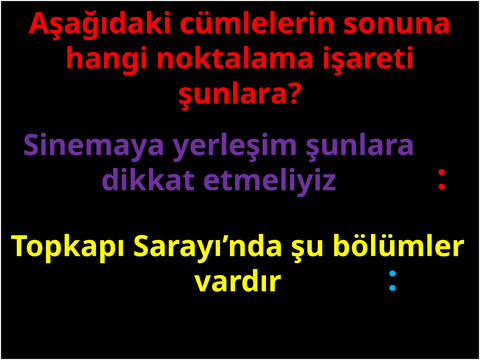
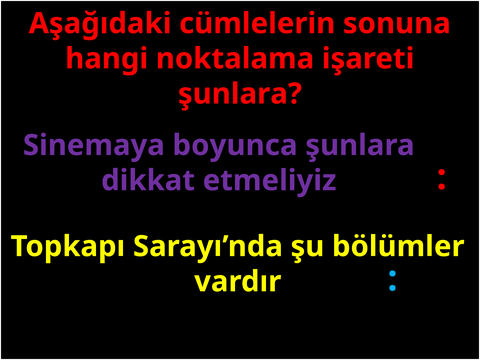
yerleşim: yerleşim -> boyunca
